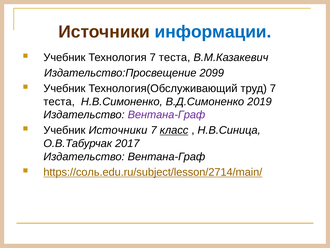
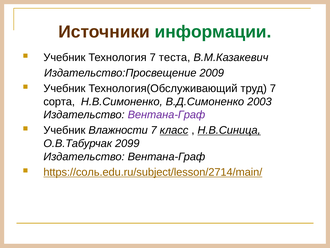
информации colour: blue -> green
2099: 2099 -> 2009
теста at (59, 101): теста -> сорта
2019: 2019 -> 2003
Учебник Источники: Источники -> Влажности
Н.В.Синица underline: none -> present
2017: 2017 -> 2099
